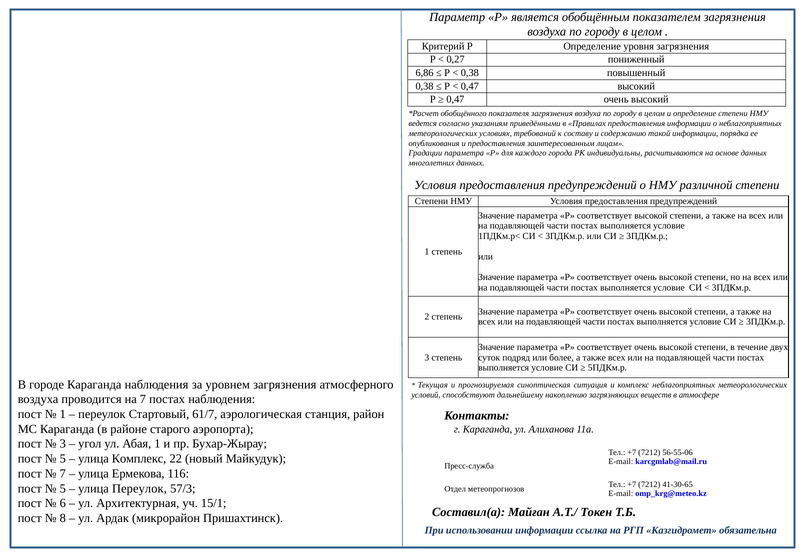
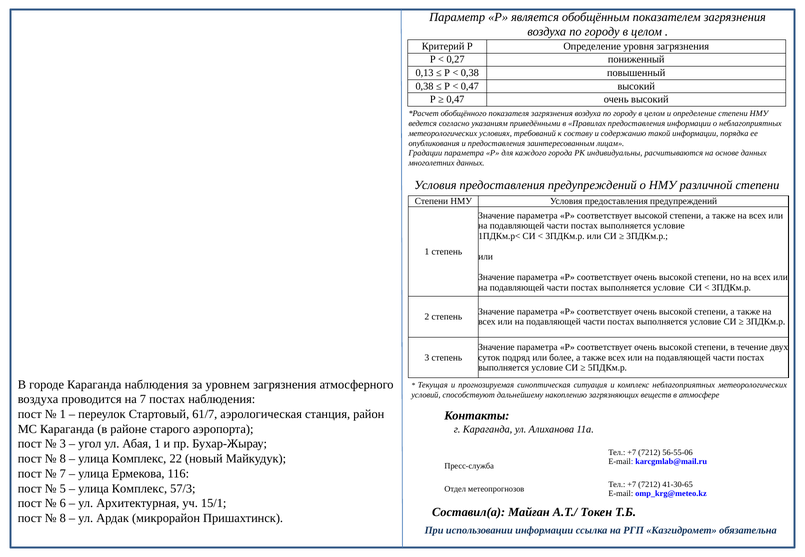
6,86: 6,86 -> 0,13
5 at (63, 459): 5 -> 8
Переулок at (139, 489): Переулок -> Комплекс
